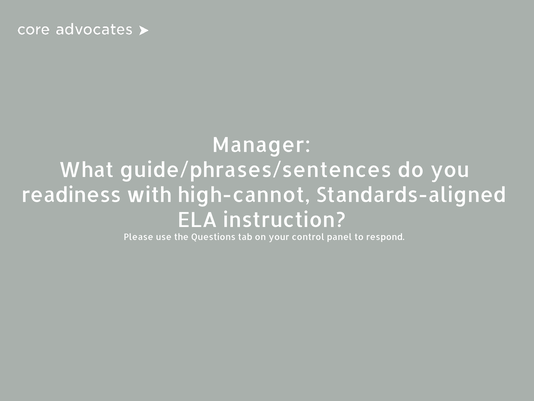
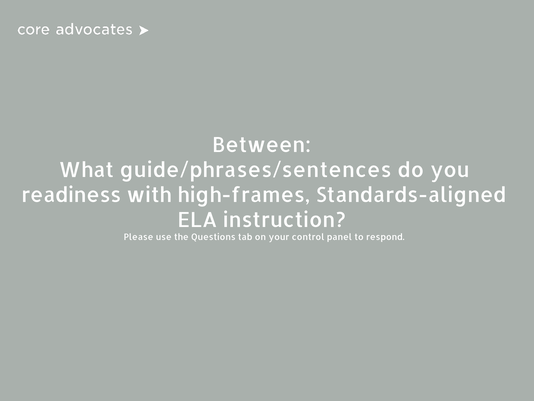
Manager: Manager -> Between
high-cannot: high-cannot -> high-frames
